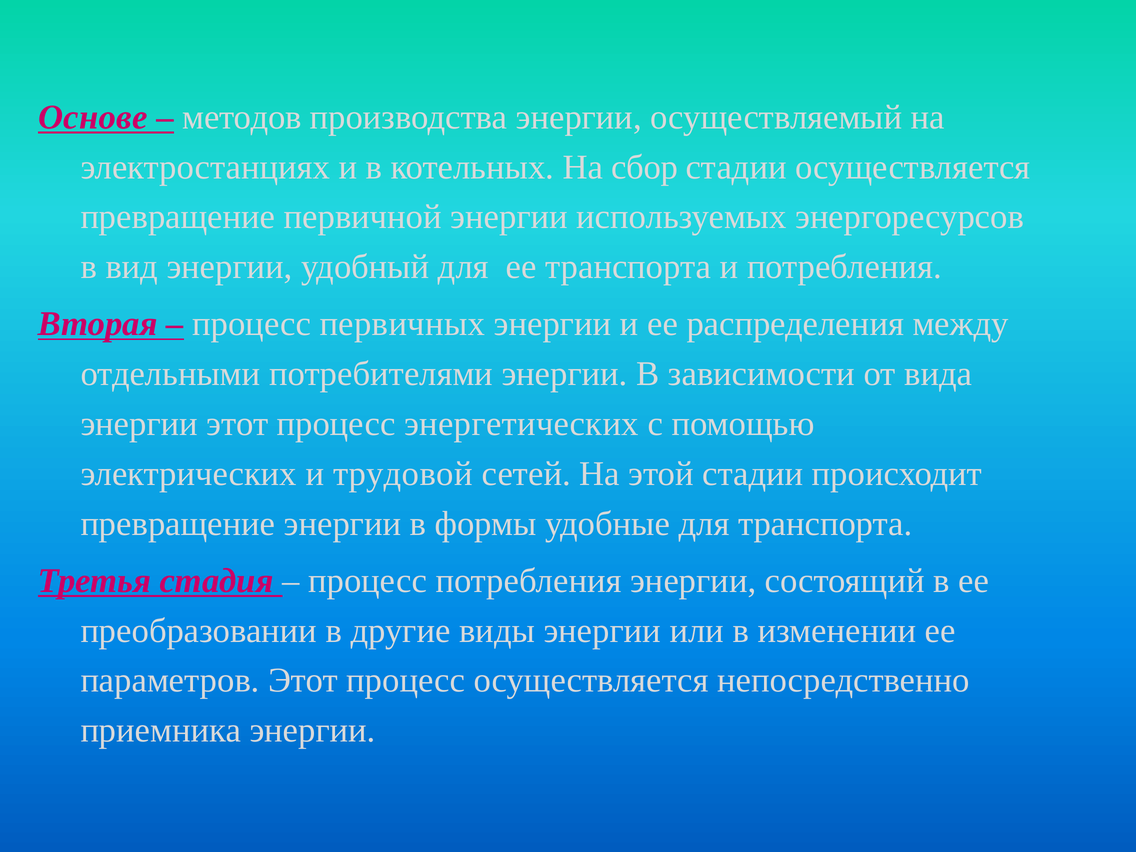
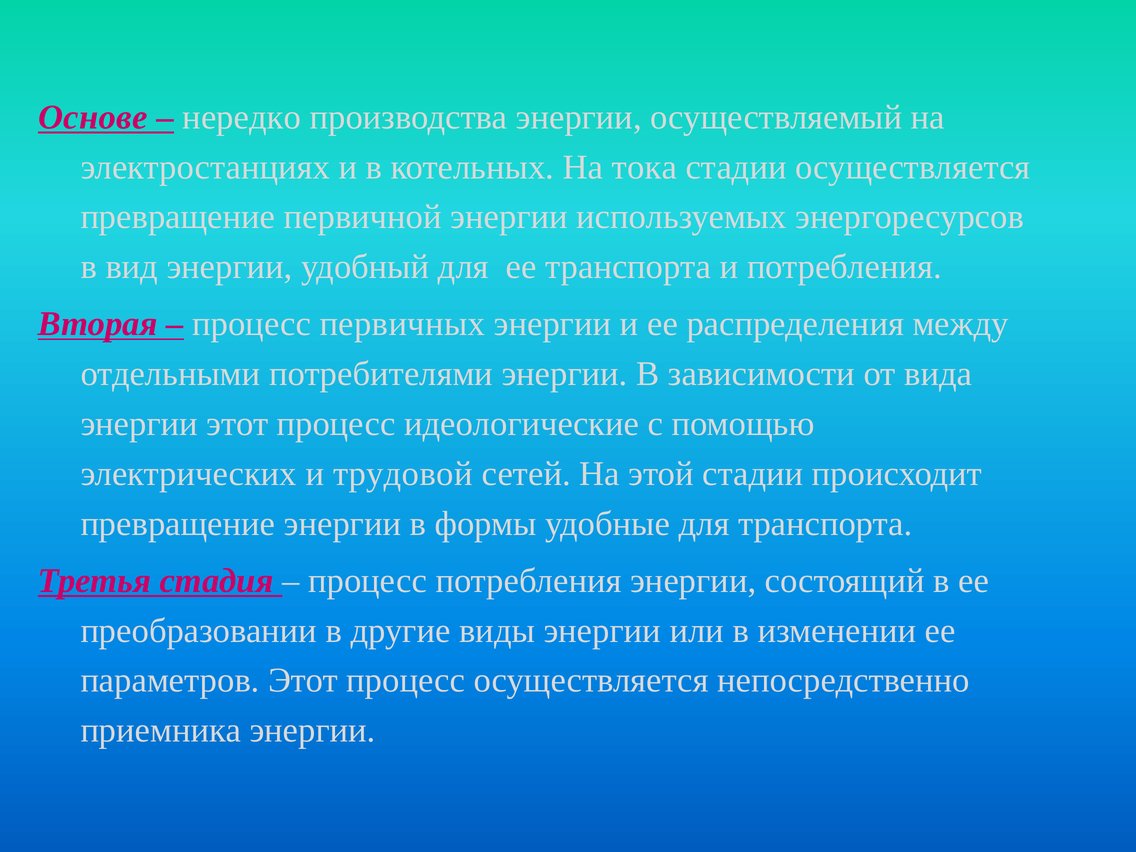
методов: методов -> нередко
сбор: сбор -> тока
энергетических: энергетических -> идеологические
